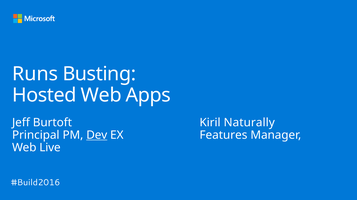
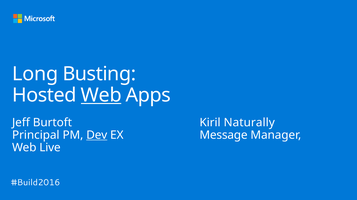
Runs: Runs -> Long
Web at (101, 95) underline: none -> present
Features: Features -> Message
